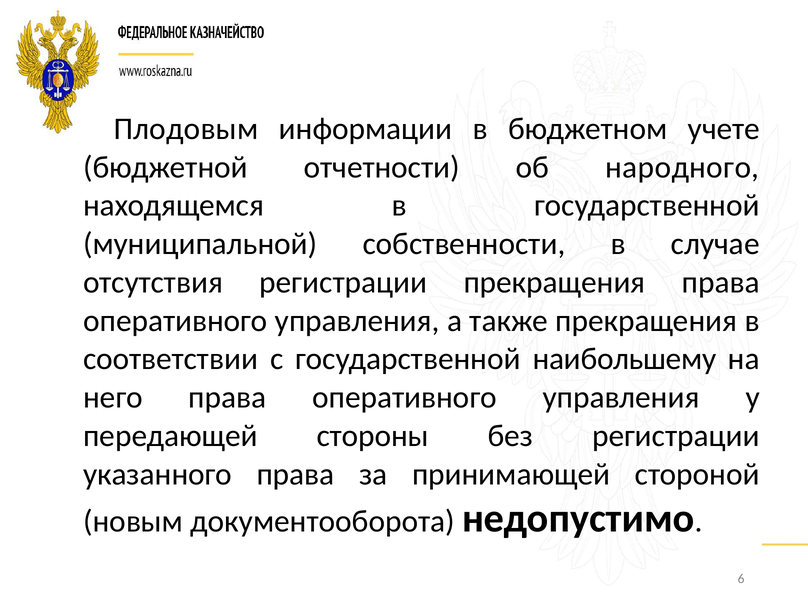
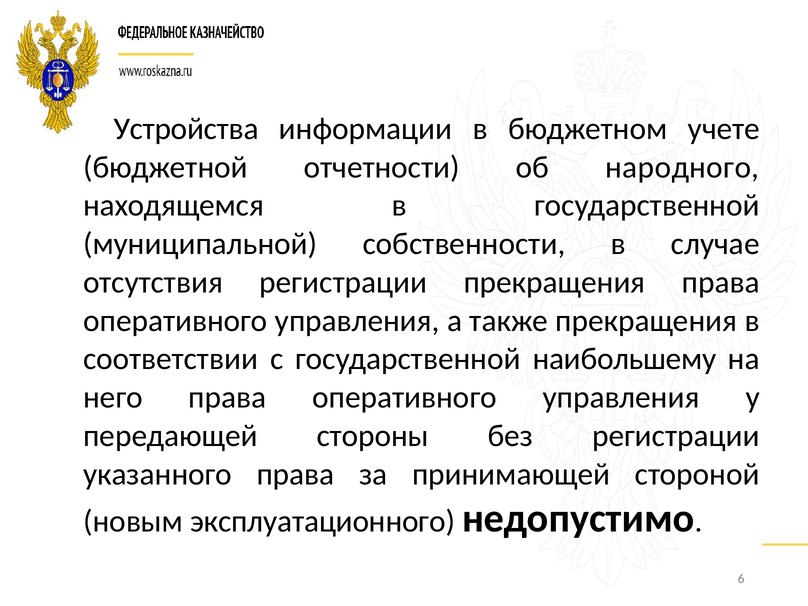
Плодовым: Плодовым -> Устройства
документооборота: документооборота -> эксплуатационного
